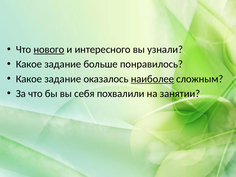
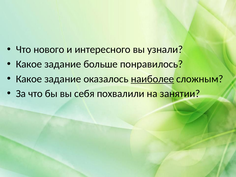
нового underline: present -> none
